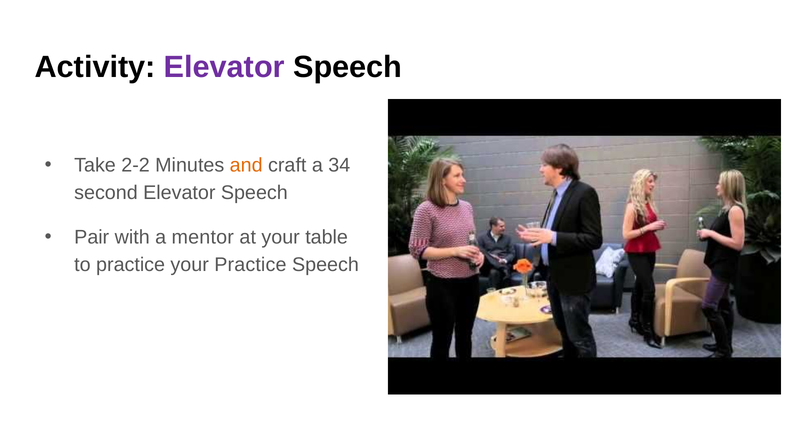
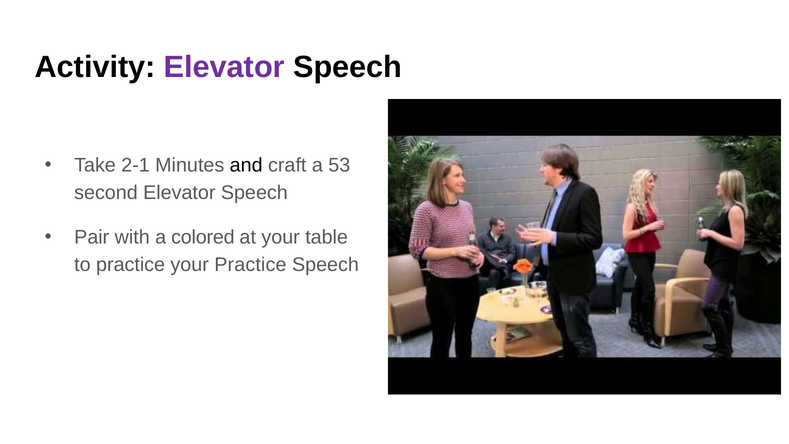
2-2: 2-2 -> 2-1
and colour: orange -> black
34: 34 -> 53
mentor: mentor -> colored
